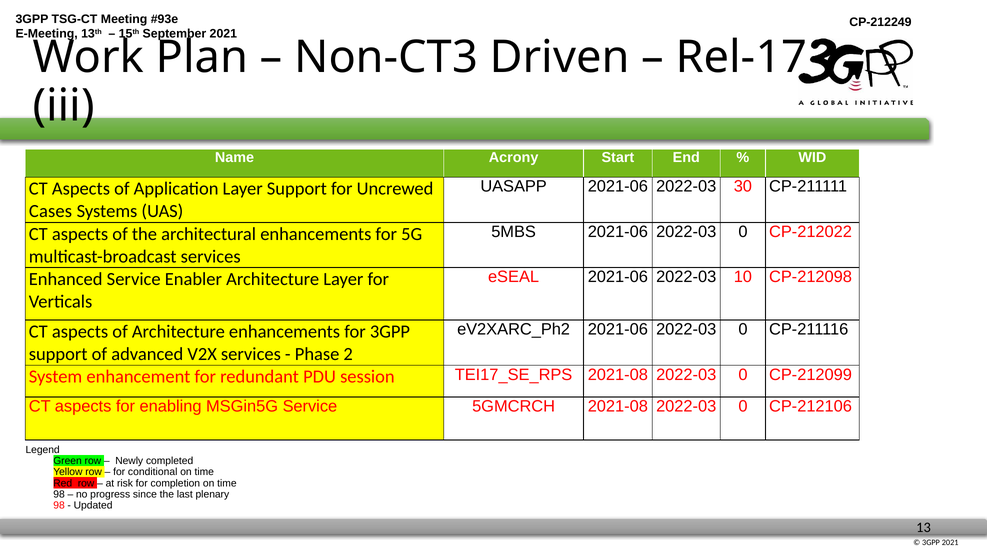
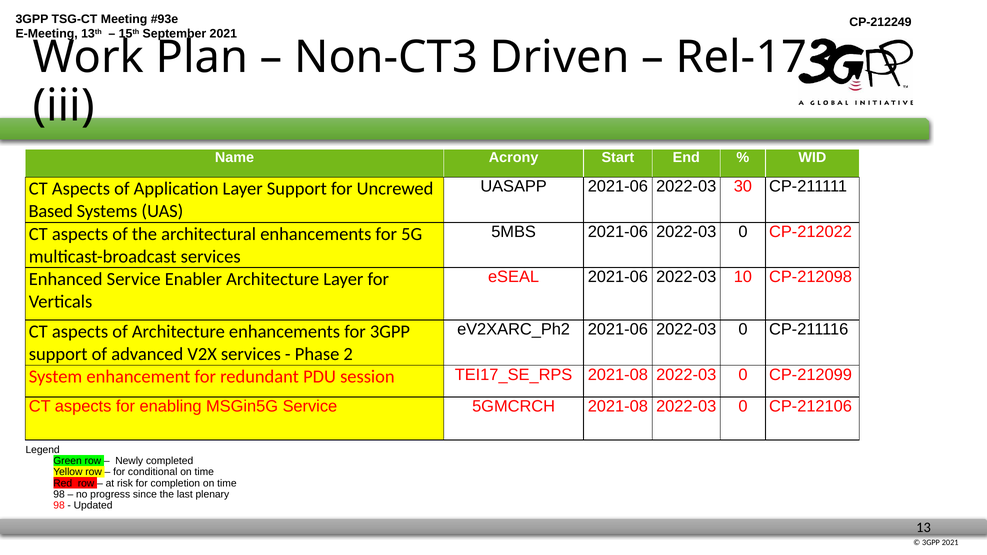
Cases: Cases -> Based
